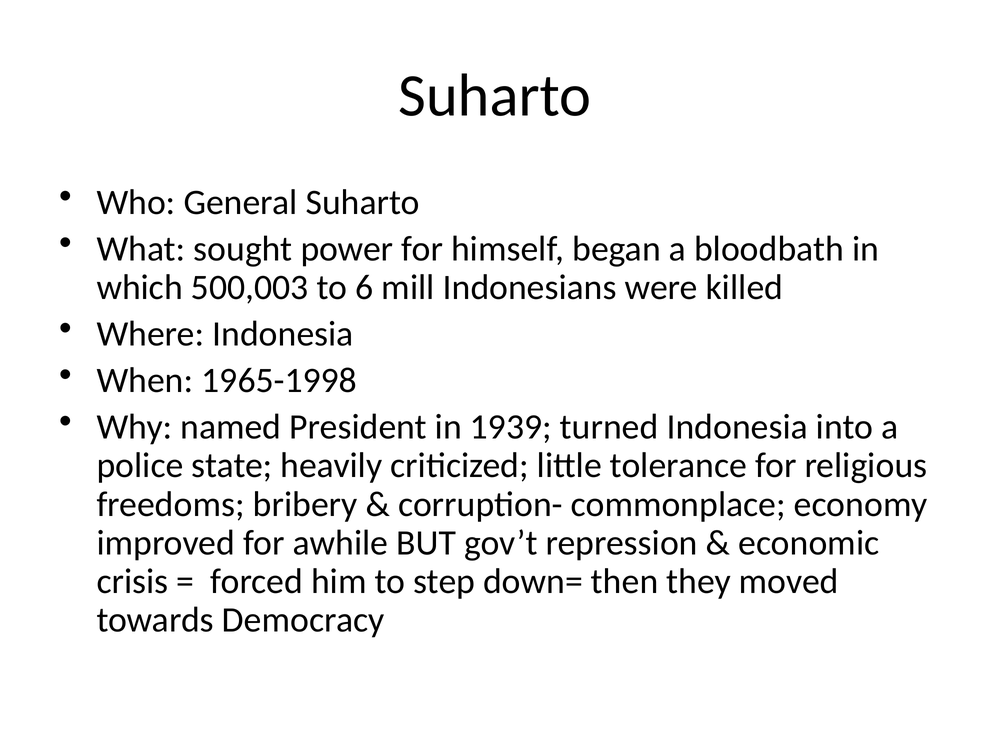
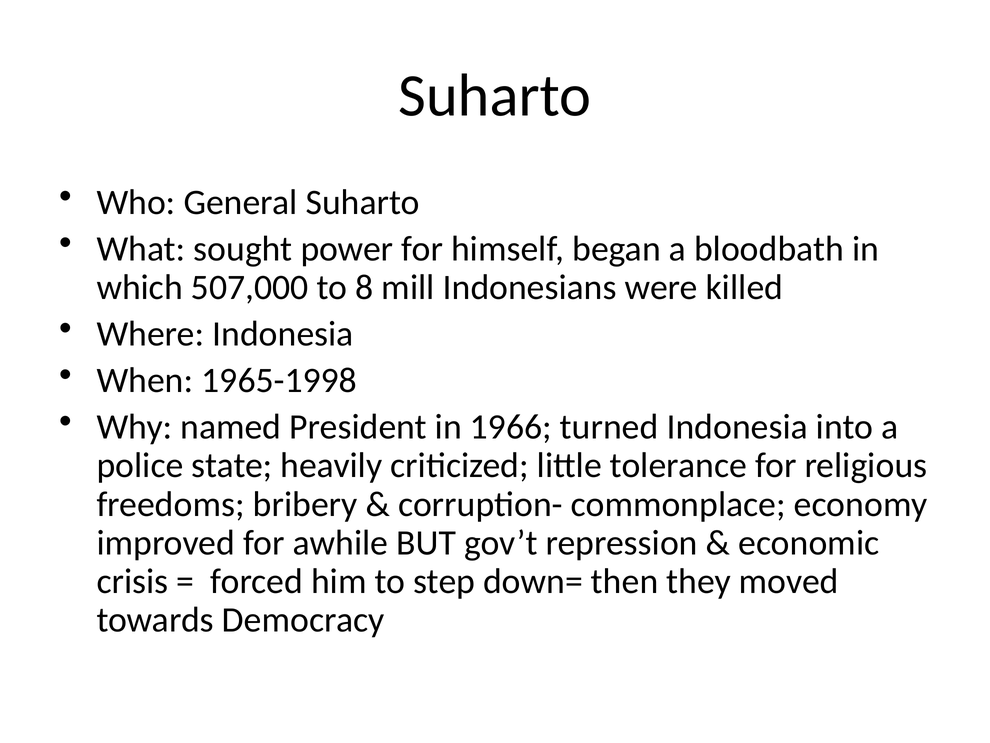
500,003: 500,003 -> 507,000
6: 6 -> 8
1939: 1939 -> 1966
